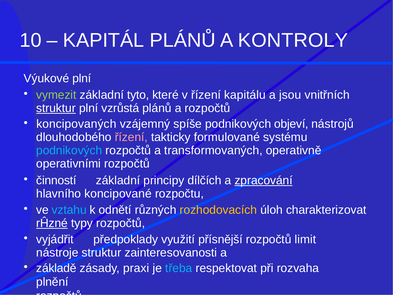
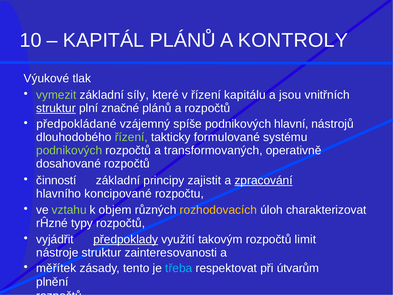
Výukové plní: plní -> tlak
tyto: tyto -> síly
vzrůstá: vzrůstá -> značné
koncipovaných: koncipovaných -> předpokládané
objeví: objeví -> hlavní
řízení at (131, 137) colour: pink -> light green
podnikových at (69, 150) colour: light blue -> light green
operativními: operativními -> dosahované
dílčích: dílčích -> zajistit
vztahu colour: light blue -> light green
odnětí: odnětí -> objem
rĤzné underline: present -> none
předpoklady underline: none -> present
přísnější: přísnější -> takovým
základě: základě -> měřítek
praxi: praxi -> tento
rozvaha: rozvaha -> útvarům
